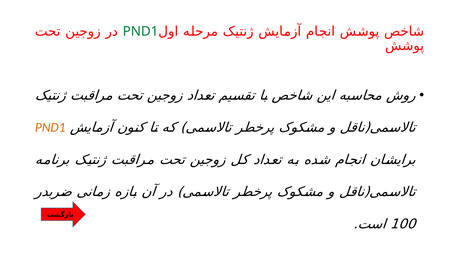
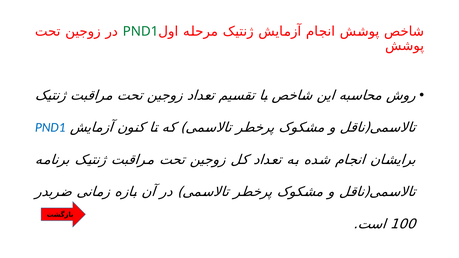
PND1 at (50, 128) colour: orange -> blue
